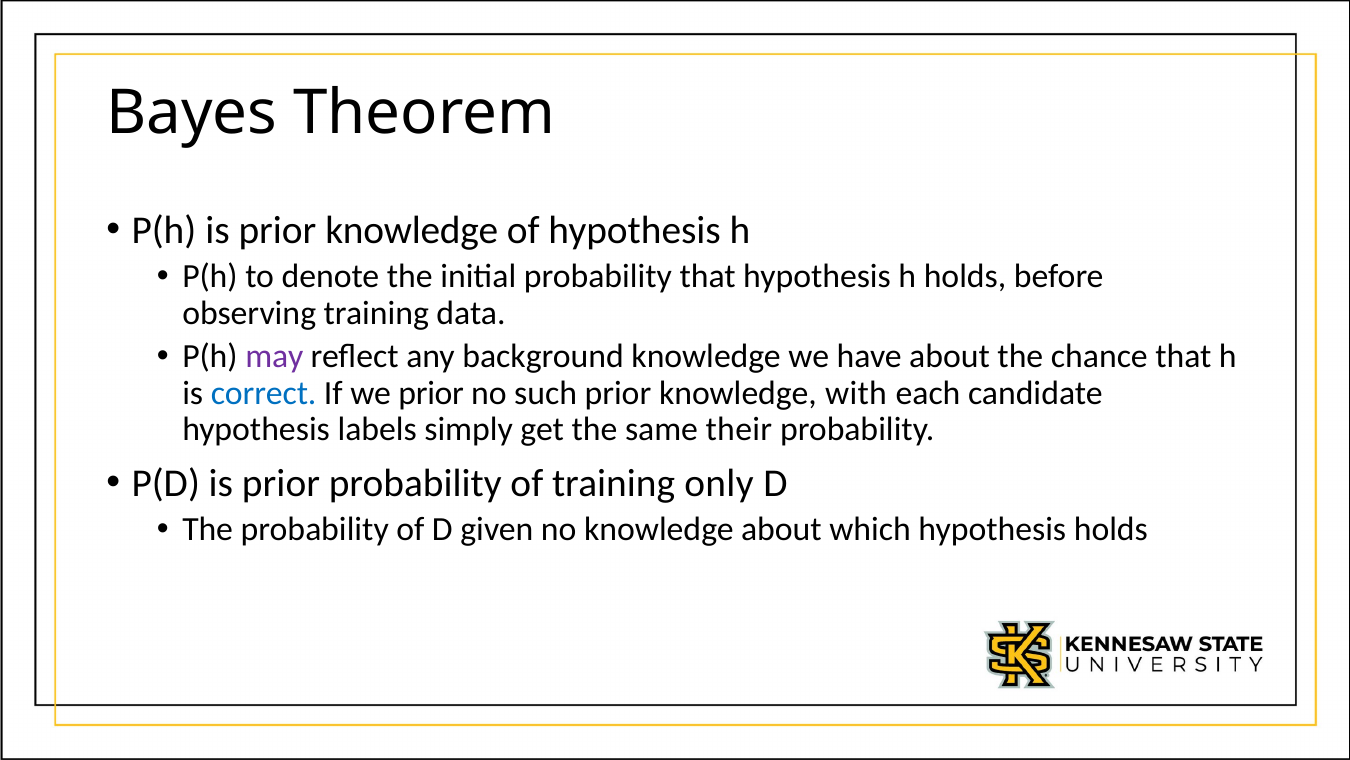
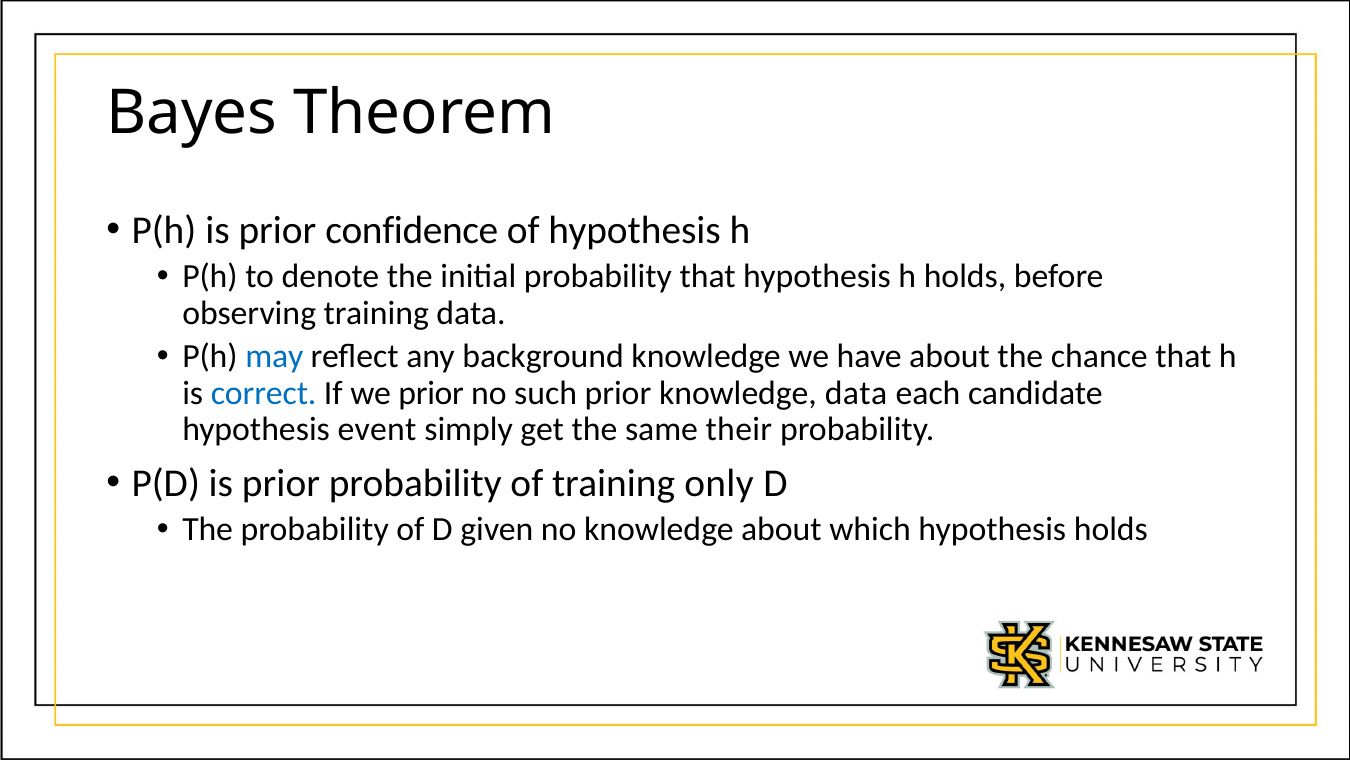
is prior knowledge: knowledge -> confidence
may colour: purple -> blue
knowledge with: with -> data
labels: labels -> event
